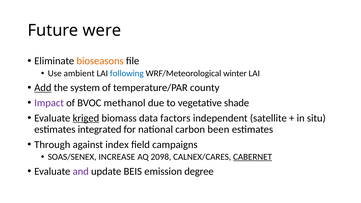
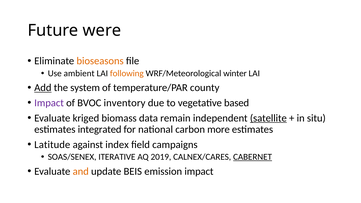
following colour: blue -> orange
methanol: methanol -> inventory
shade: shade -> based
kriged underline: present -> none
factors: factors -> remain
satellite underline: none -> present
been: been -> more
Through: Through -> Latitude
INCREASE: INCREASE -> ITERATIVE
2098: 2098 -> 2019
and colour: purple -> orange
emission degree: degree -> impact
